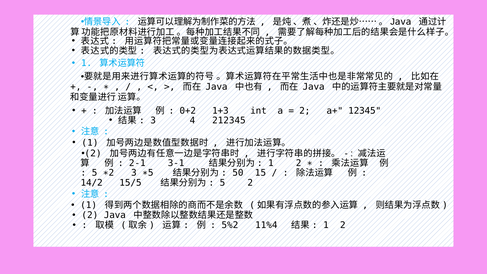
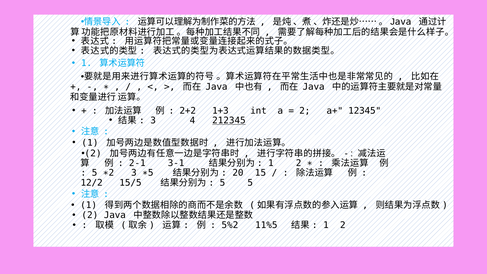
0+2: 0+2 -> 2+2
212345 underline: none -> present
50: 50 -> 20
14/2: 14/2 -> 12/2
5 2: 2 -> 5
11%4: 11%4 -> 11%5
